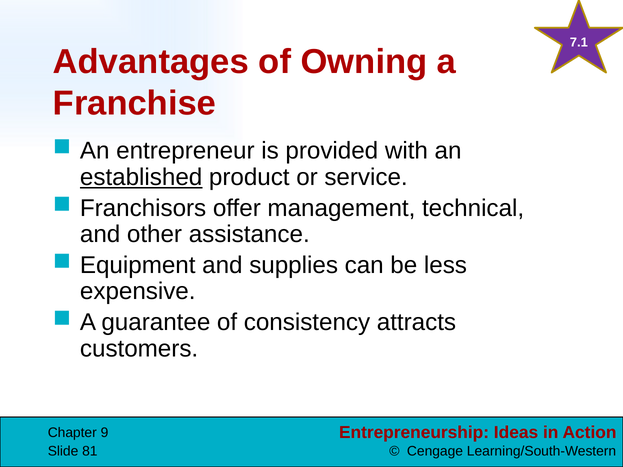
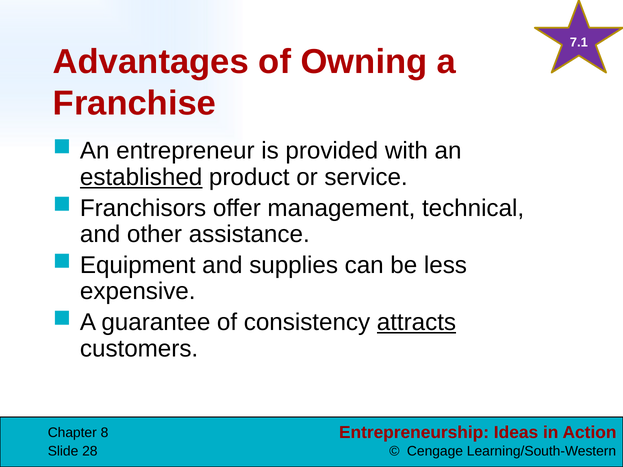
attracts underline: none -> present
9: 9 -> 8
81: 81 -> 28
